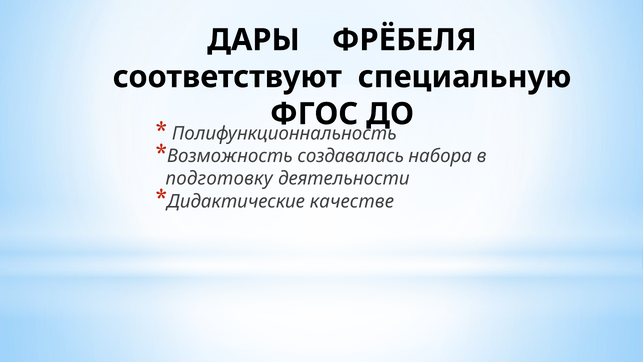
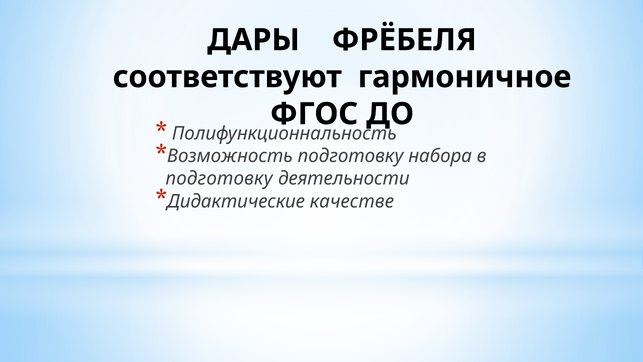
специальную: специальную -> гармоничное
Возможность создавалась: создавалась -> подготовку
